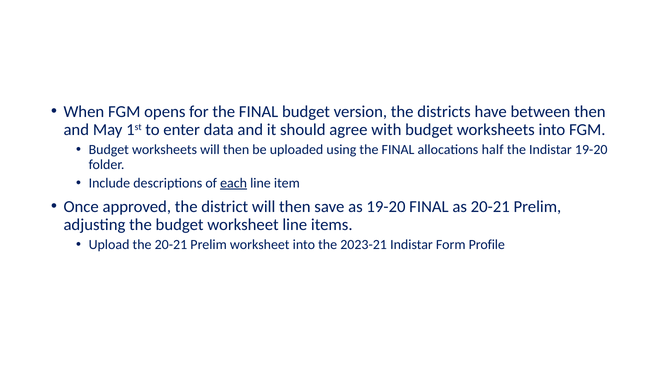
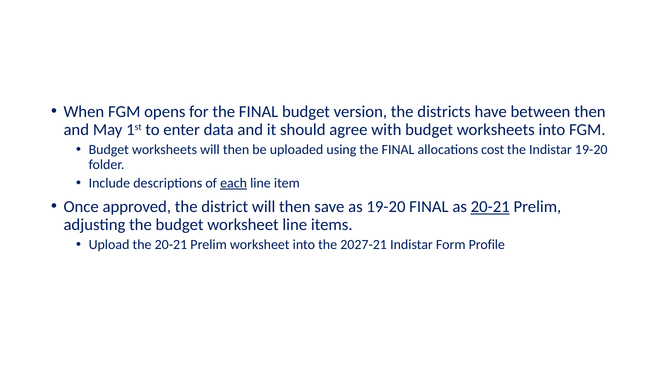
half: half -> cost
20-21 at (490, 207) underline: none -> present
2023-21: 2023-21 -> 2027-21
